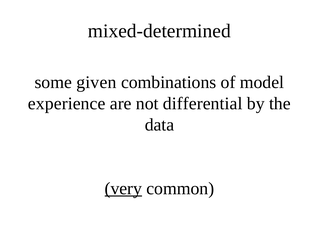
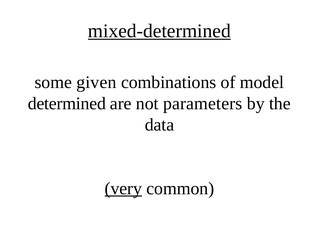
mixed-determined underline: none -> present
experience: experience -> determined
differential: differential -> parameters
